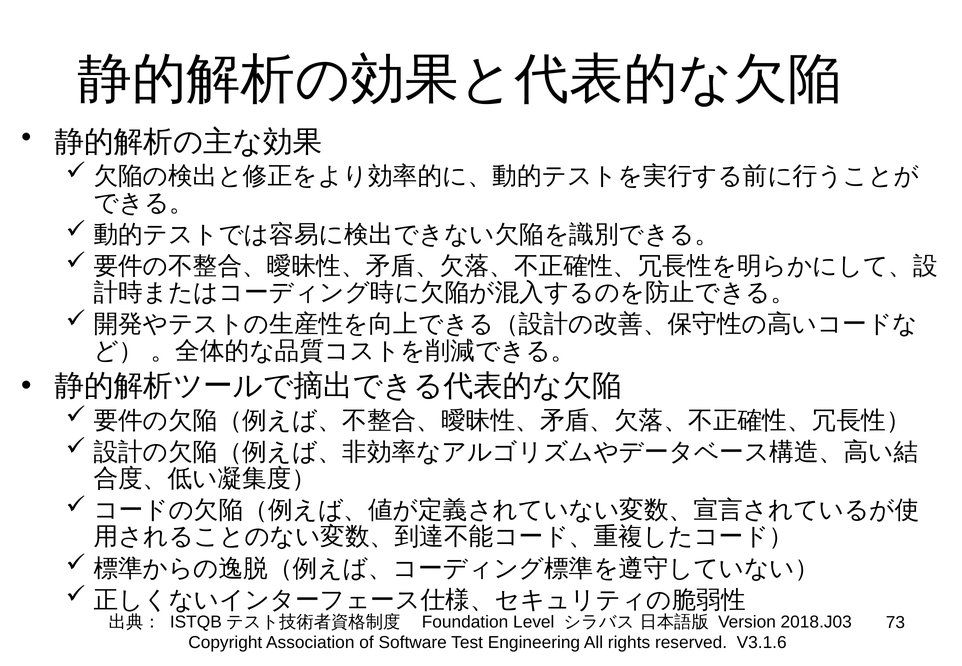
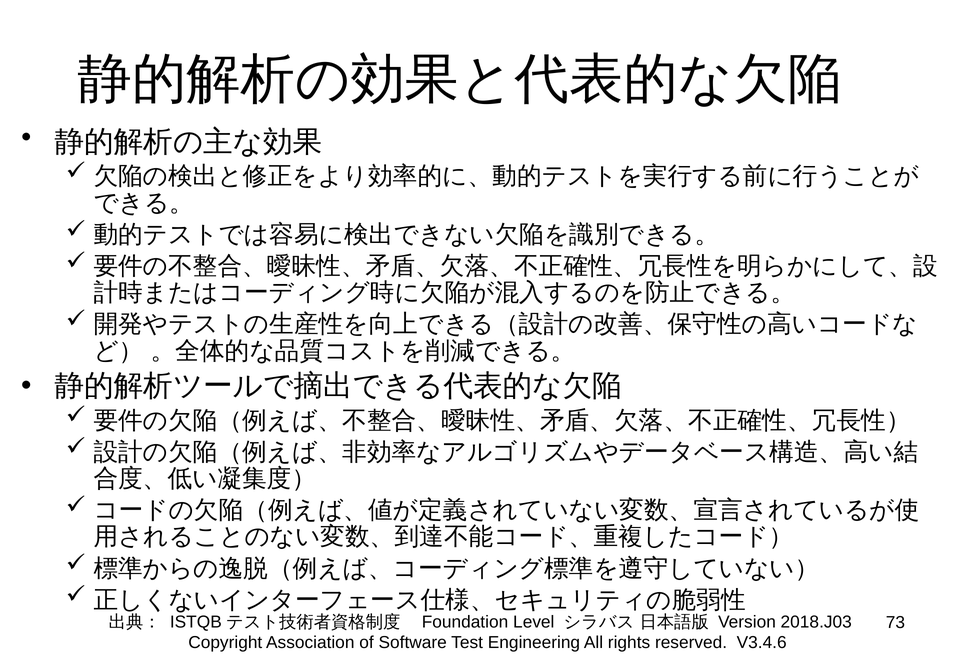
V3.1.6: V3.1.6 -> V3.4.6
